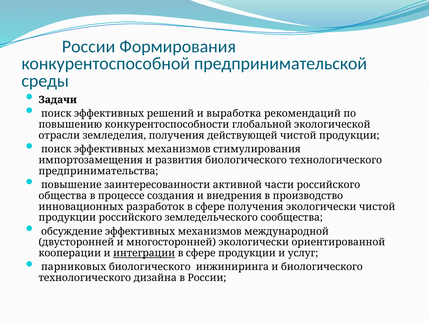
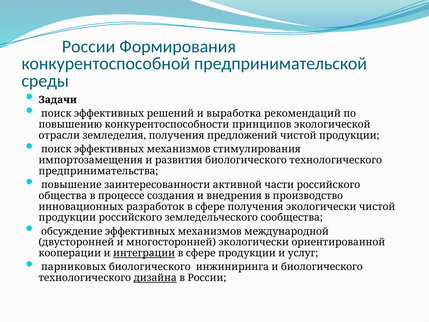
глобальной: глобальной -> принципов
действующей: действующей -> предложений
дизайна underline: none -> present
